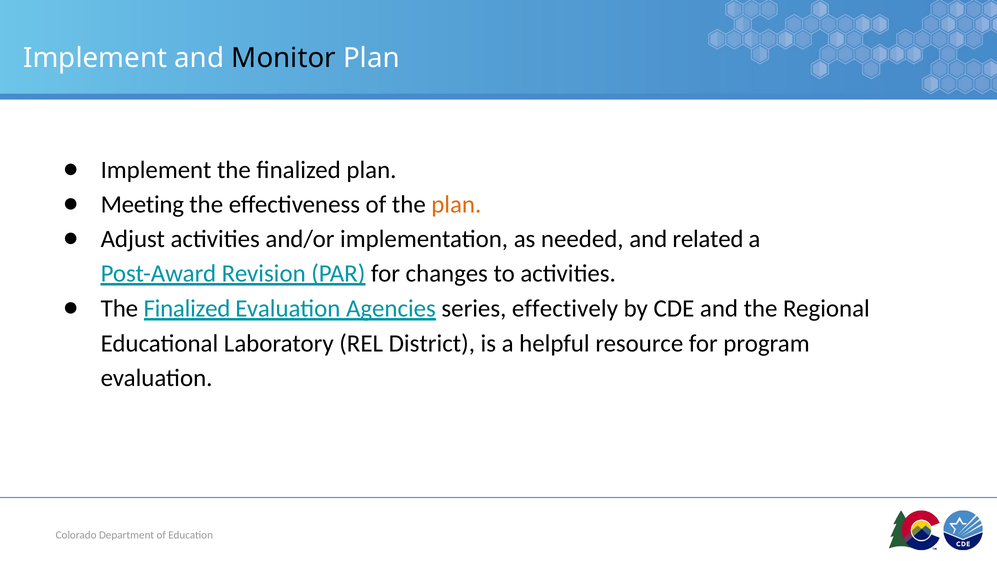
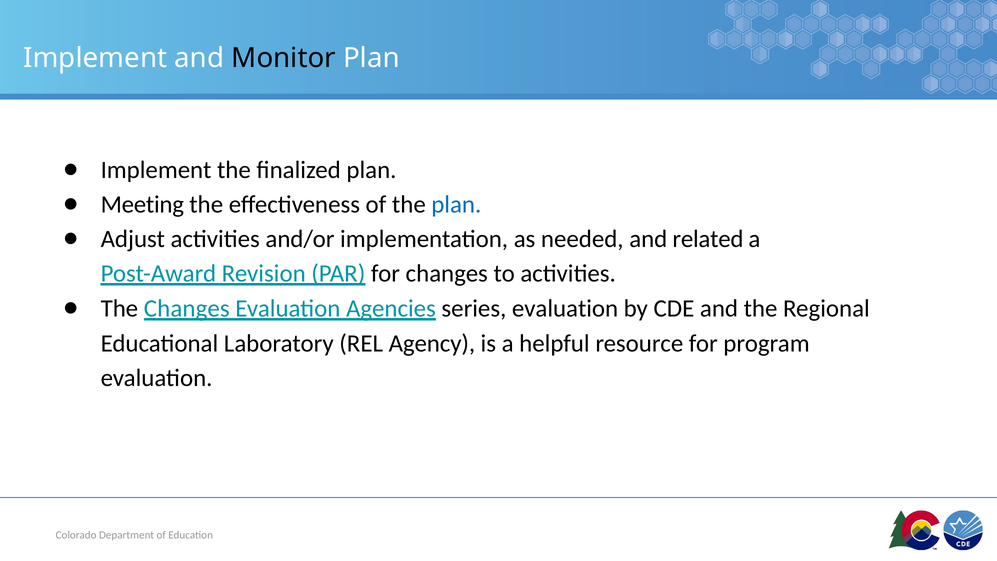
plan at (456, 205) colour: orange -> blue
Finalized at (187, 308): Finalized -> Changes
series effectively: effectively -> evaluation
District: District -> Agency
